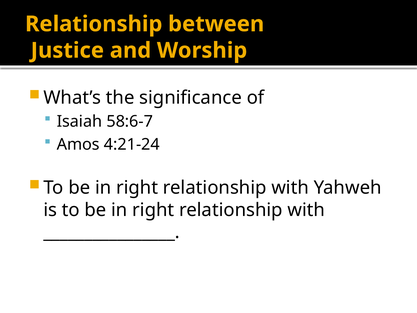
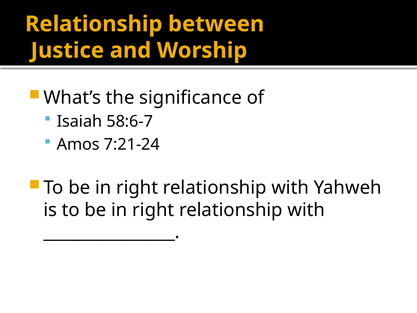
4:21-24: 4:21-24 -> 7:21-24
